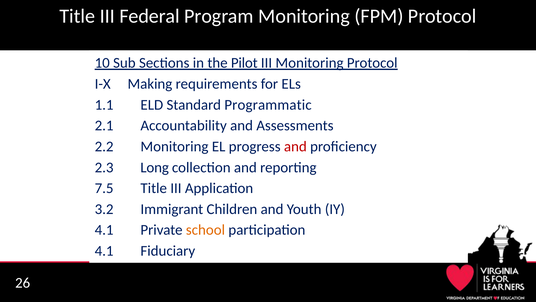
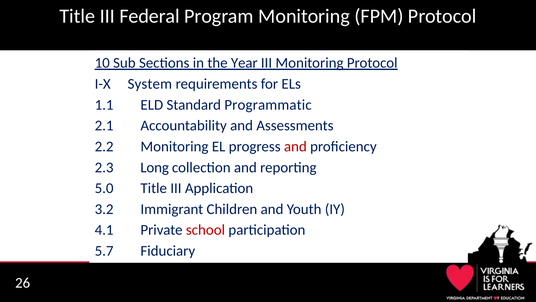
Pilot: Pilot -> Year
Making: Making -> System
7.5: 7.5 -> 5.0
school colour: orange -> red
4.1 at (104, 251): 4.1 -> 5.7
